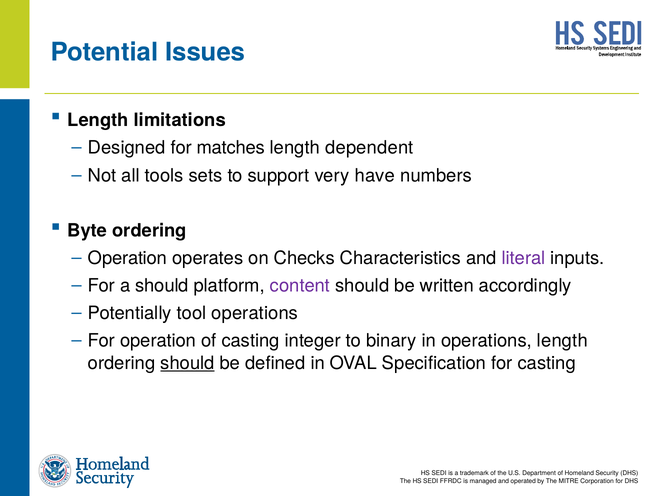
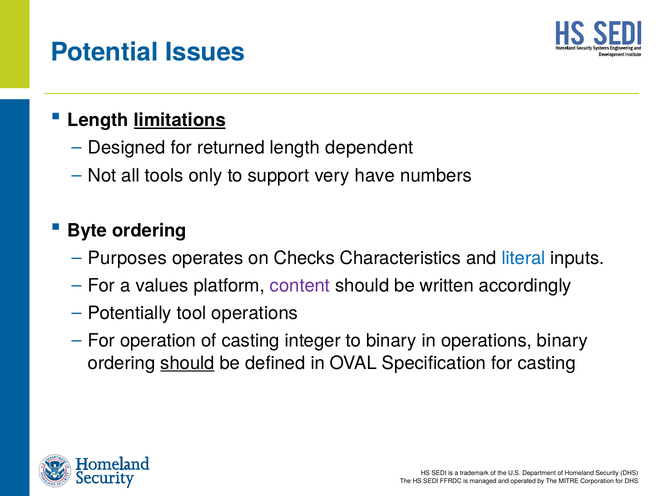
limitations underline: none -> present
matches: matches -> returned
sets: sets -> only
Operation at (128, 258): Operation -> Purposes
literal colour: purple -> blue
a should: should -> values
operations length: length -> binary
